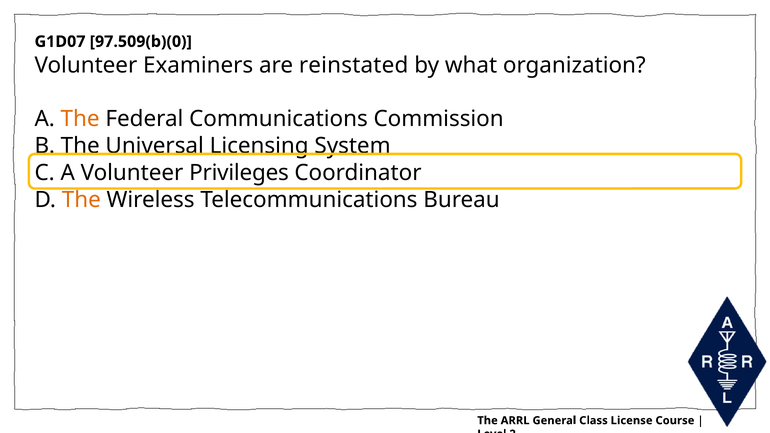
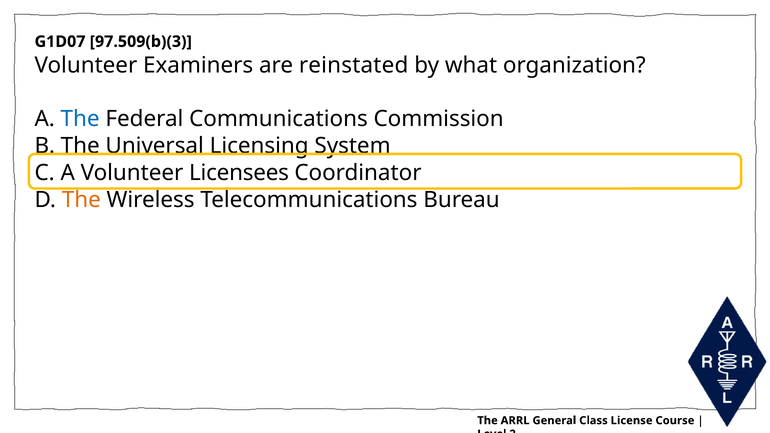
97.509(b)(0: 97.509(b)(0 -> 97.509(b)(3
The at (80, 119) colour: orange -> blue
Privileges: Privileges -> Licensees
